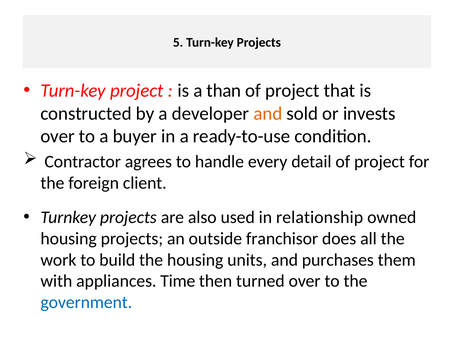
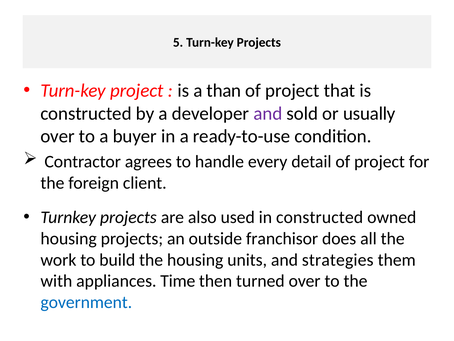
and at (268, 113) colour: orange -> purple
invests: invests -> usually
in relationship: relationship -> constructed
purchases: purchases -> strategies
